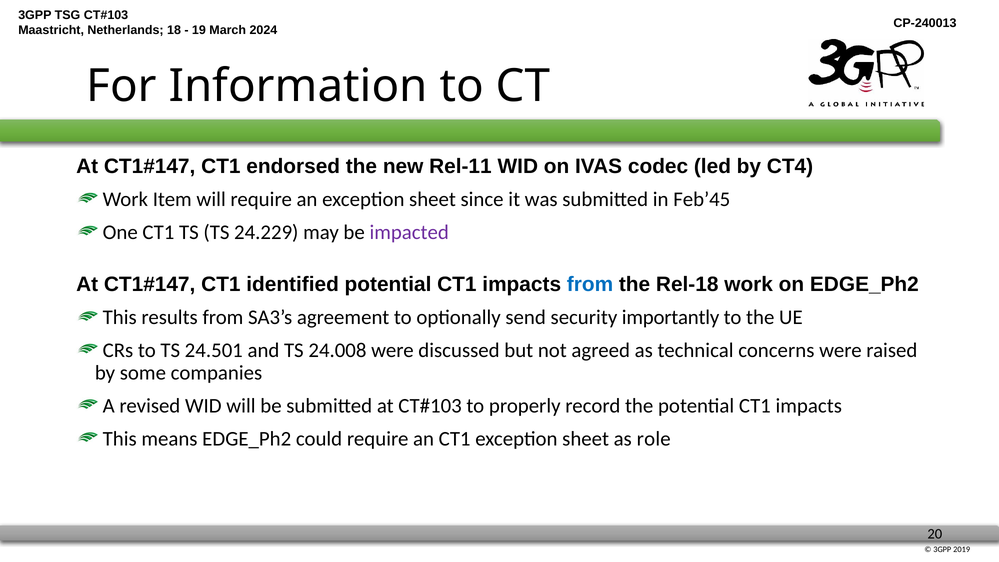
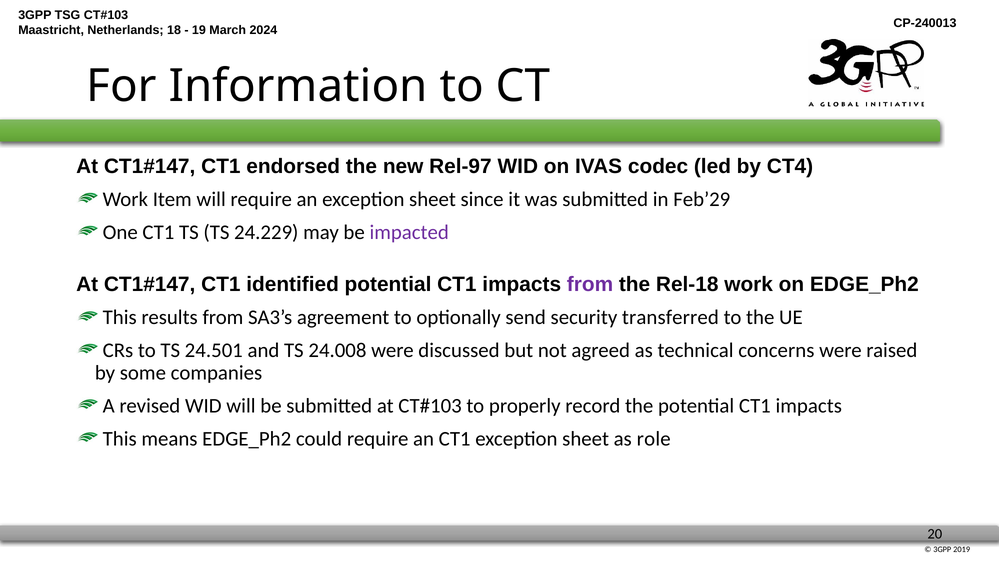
Rel-11: Rel-11 -> Rel-97
Feb’45: Feb’45 -> Feb’29
from at (590, 285) colour: blue -> purple
importantly: importantly -> transferred
